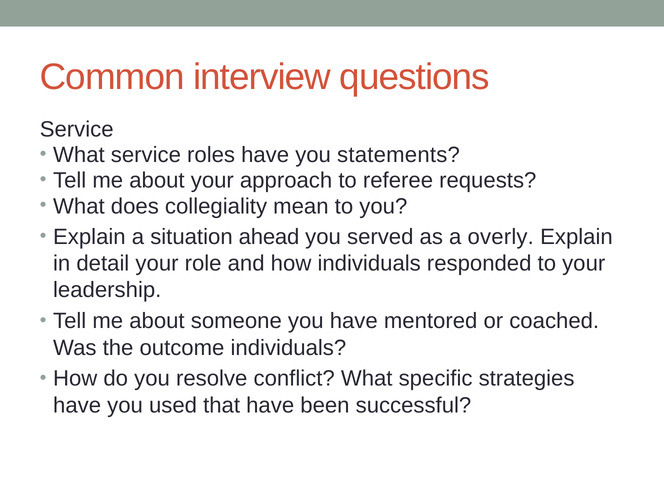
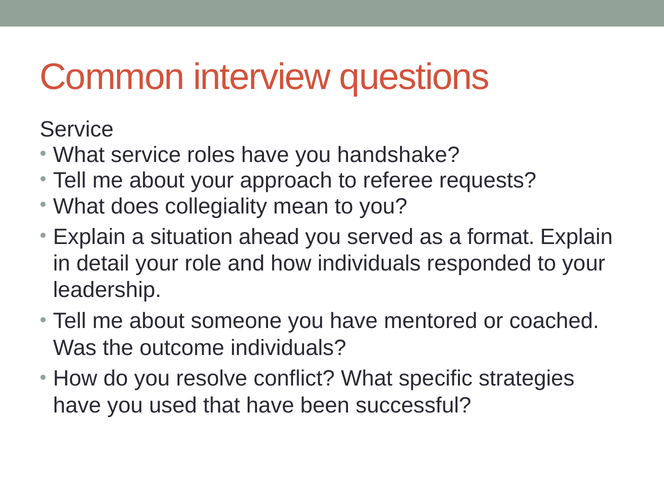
statements: statements -> handshake
overly: overly -> format
